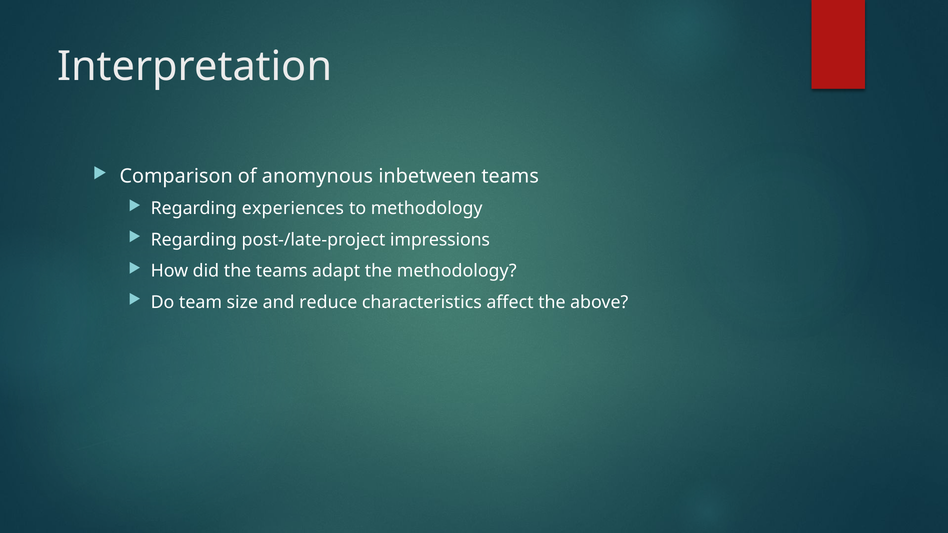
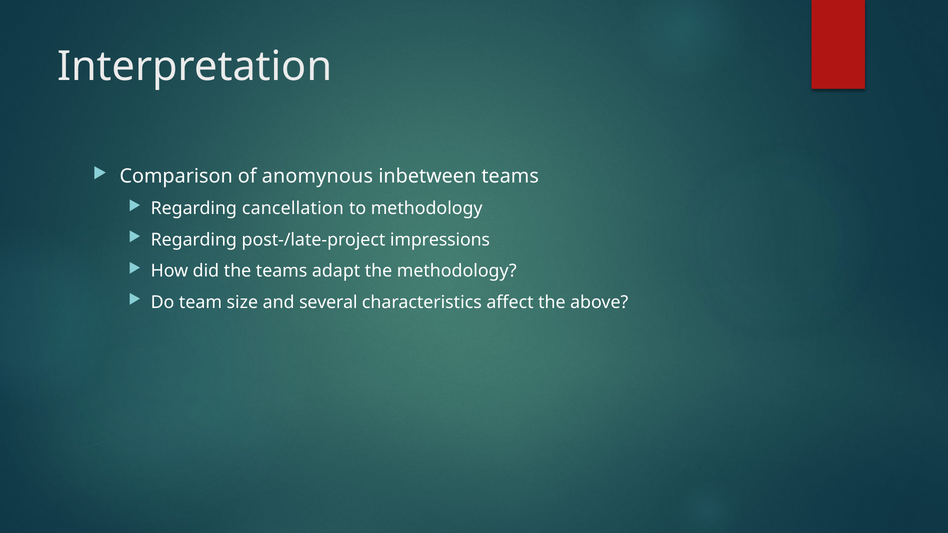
experiences: experiences -> cancellation
reduce: reduce -> several
